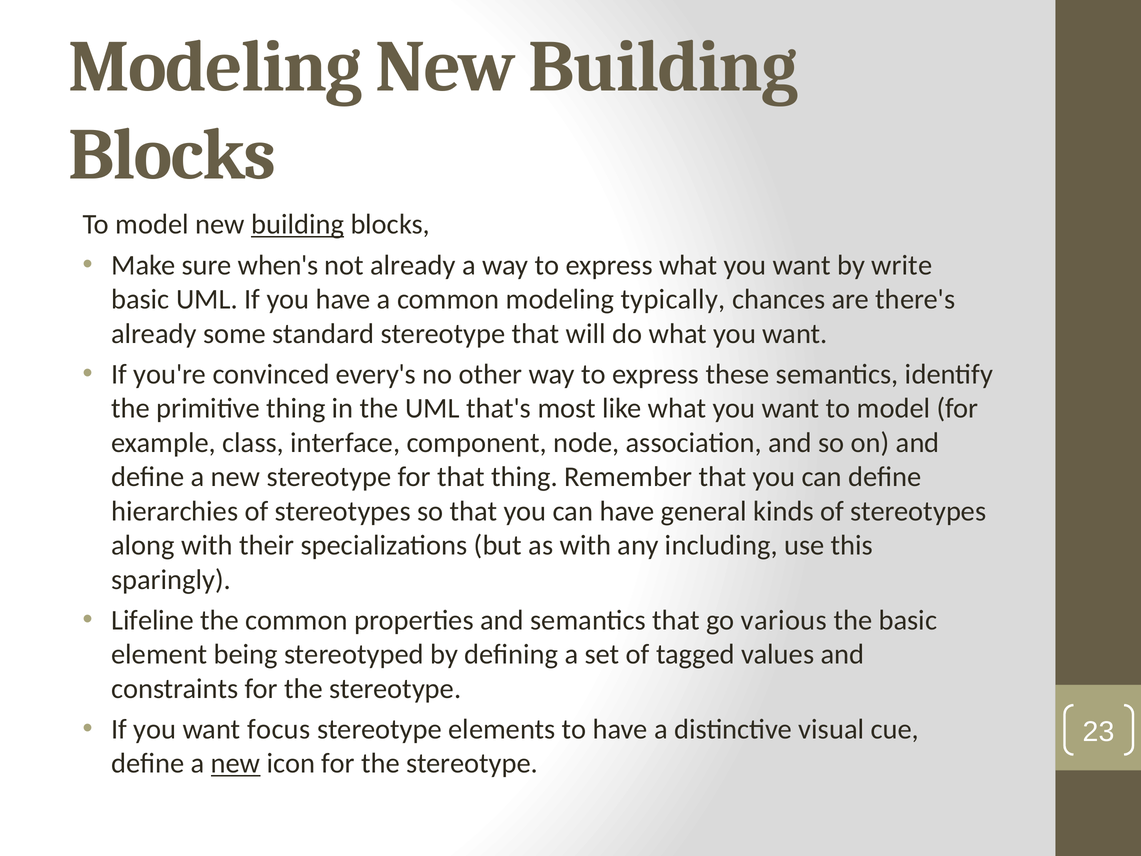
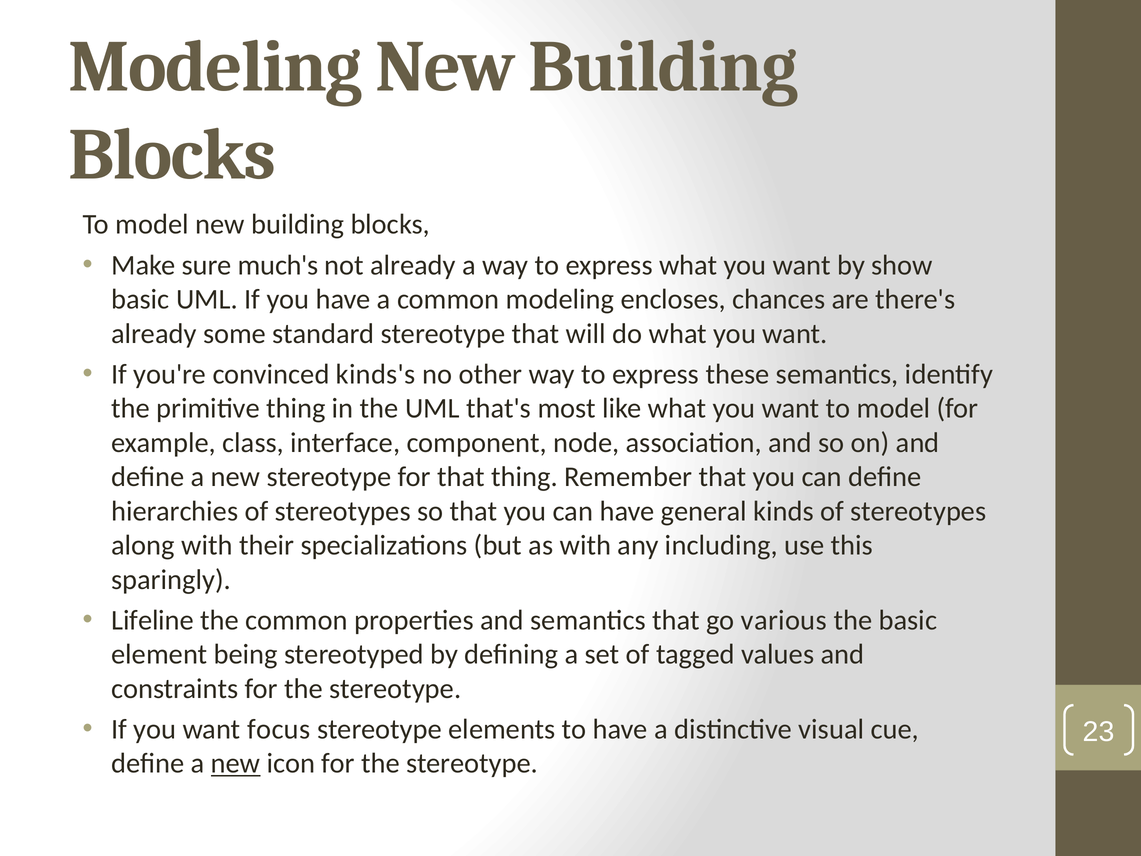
building at (298, 224) underline: present -> none
when's: when's -> much's
write: write -> show
typically: typically -> encloses
every's: every's -> kinds's
